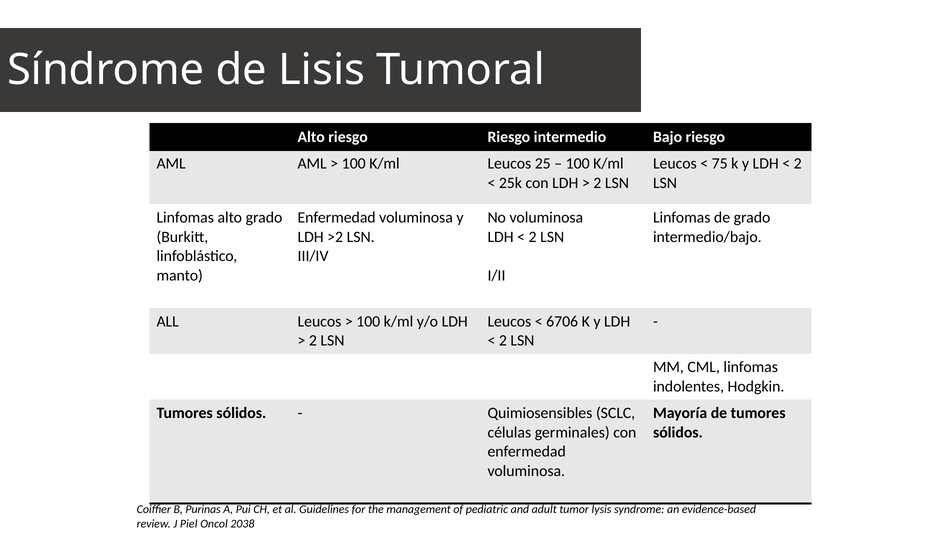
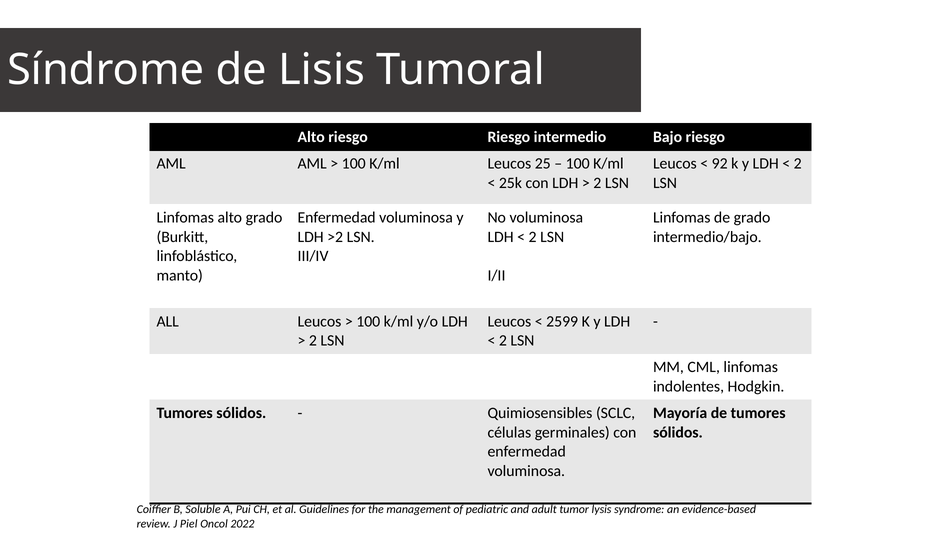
75: 75 -> 92
6706: 6706 -> 2599
Purinas: Purinas -> Soluble
2038: 2038 -> 2022
